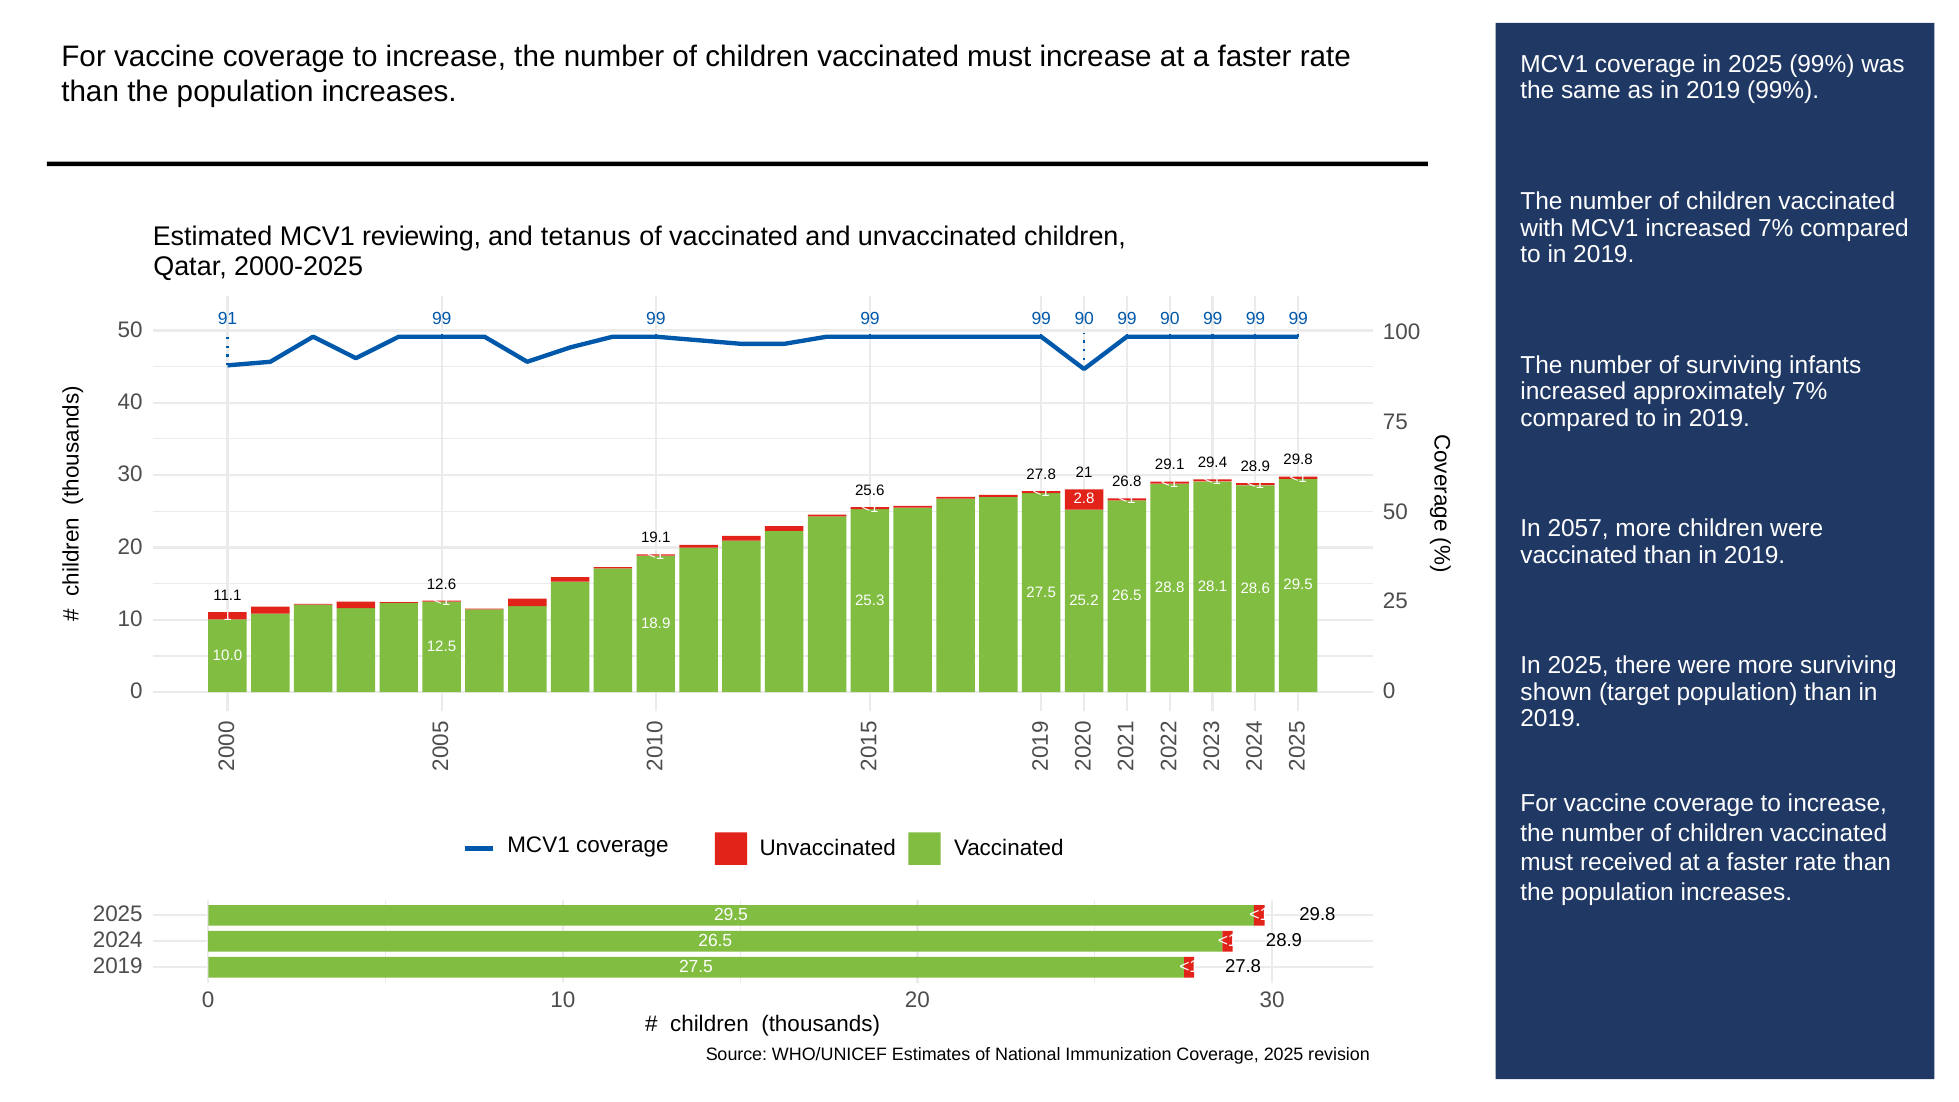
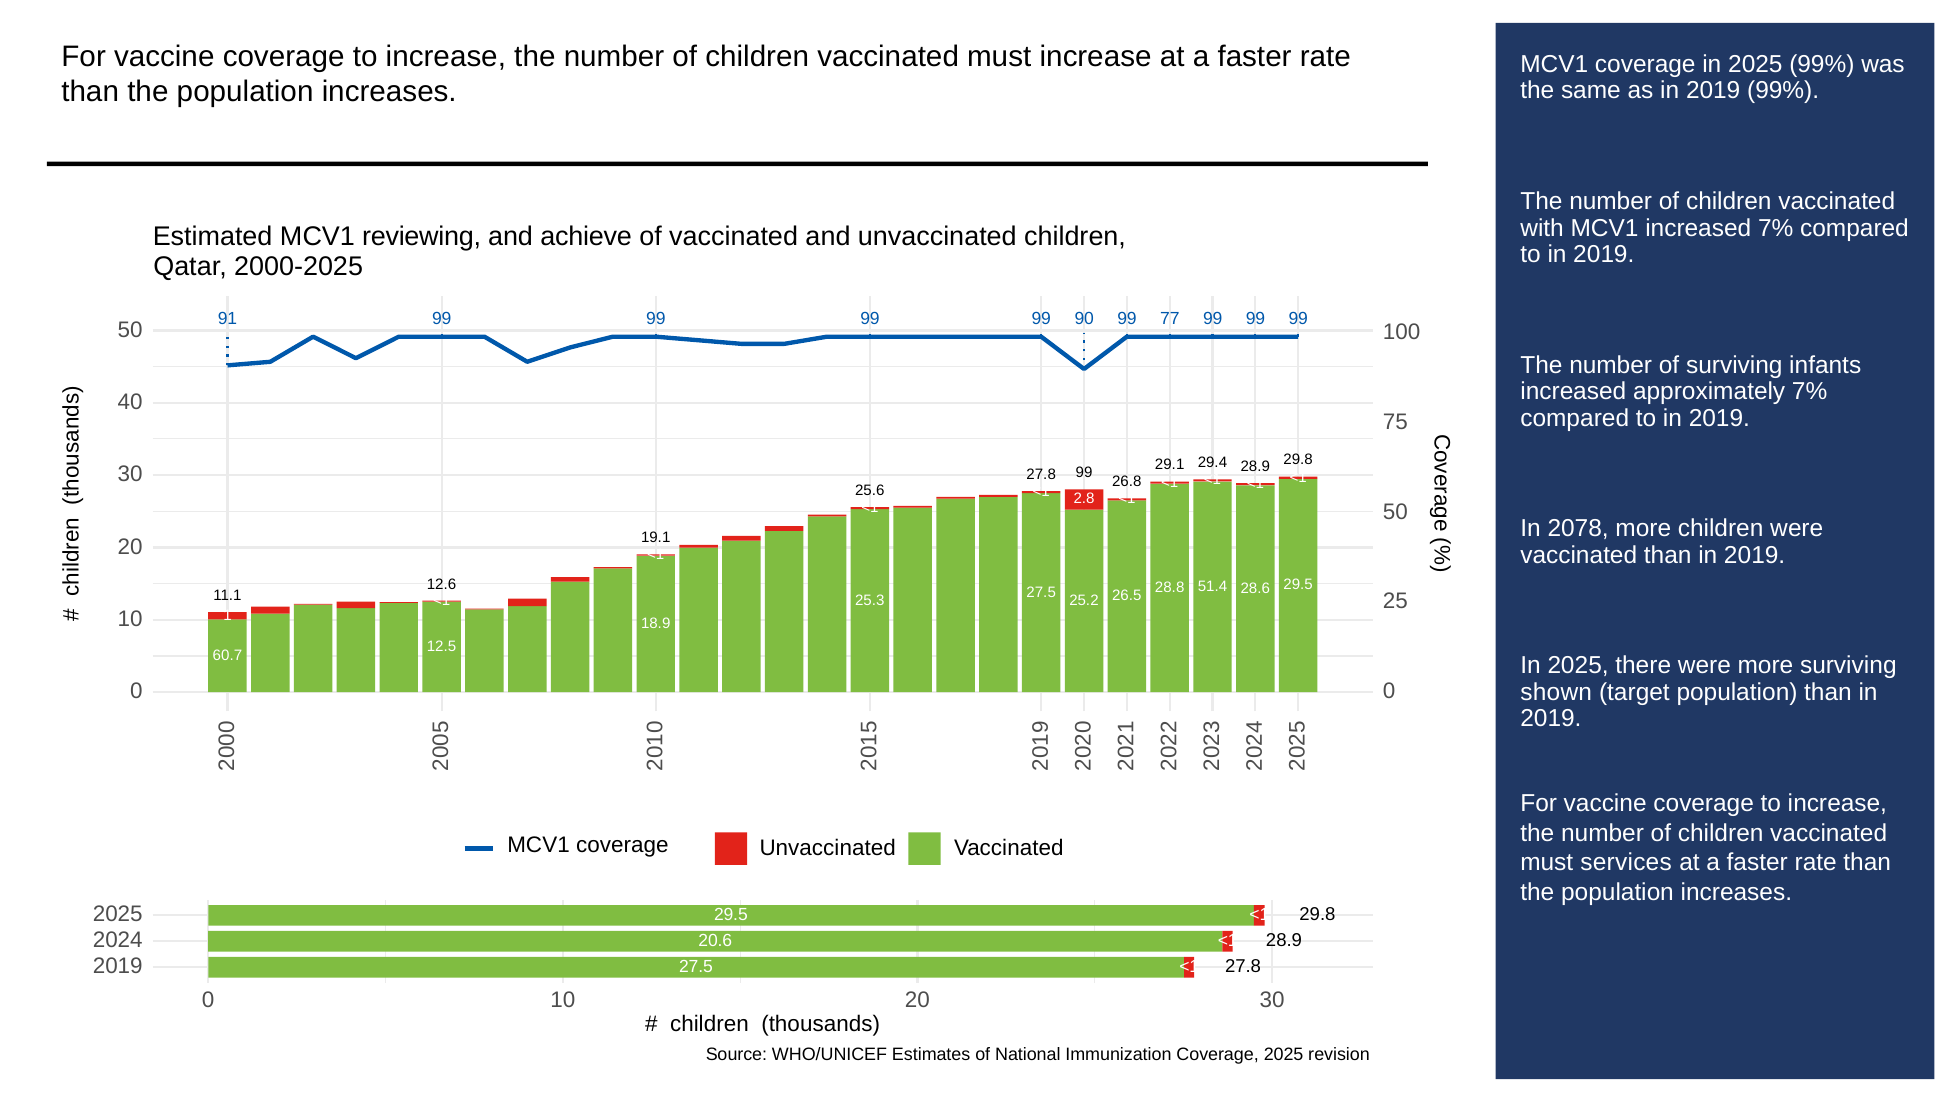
tetanus: tetanus -> achieve
90 99 90: 90 -> 77
27.8 21: 21 -> 99
2057: 2057 -> 2078
28.1: 28.1 -> 51.4
10.0: 10.0 -> 60.7
received: received -> services
26.5 at (715, 940): 26.5 -> 20.6
